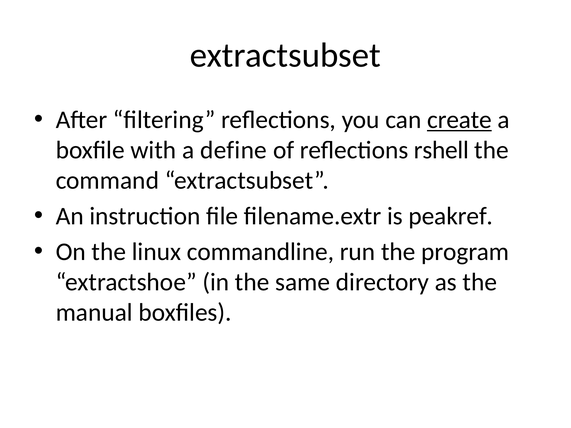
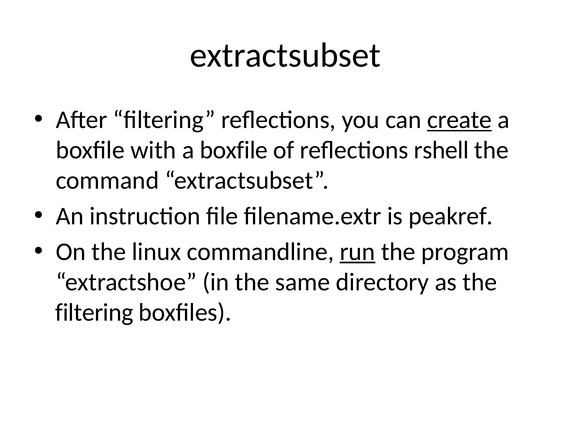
with a define: define -> boxfile
run underline: none -> present
manual at (94, 313): manual -> filtering
